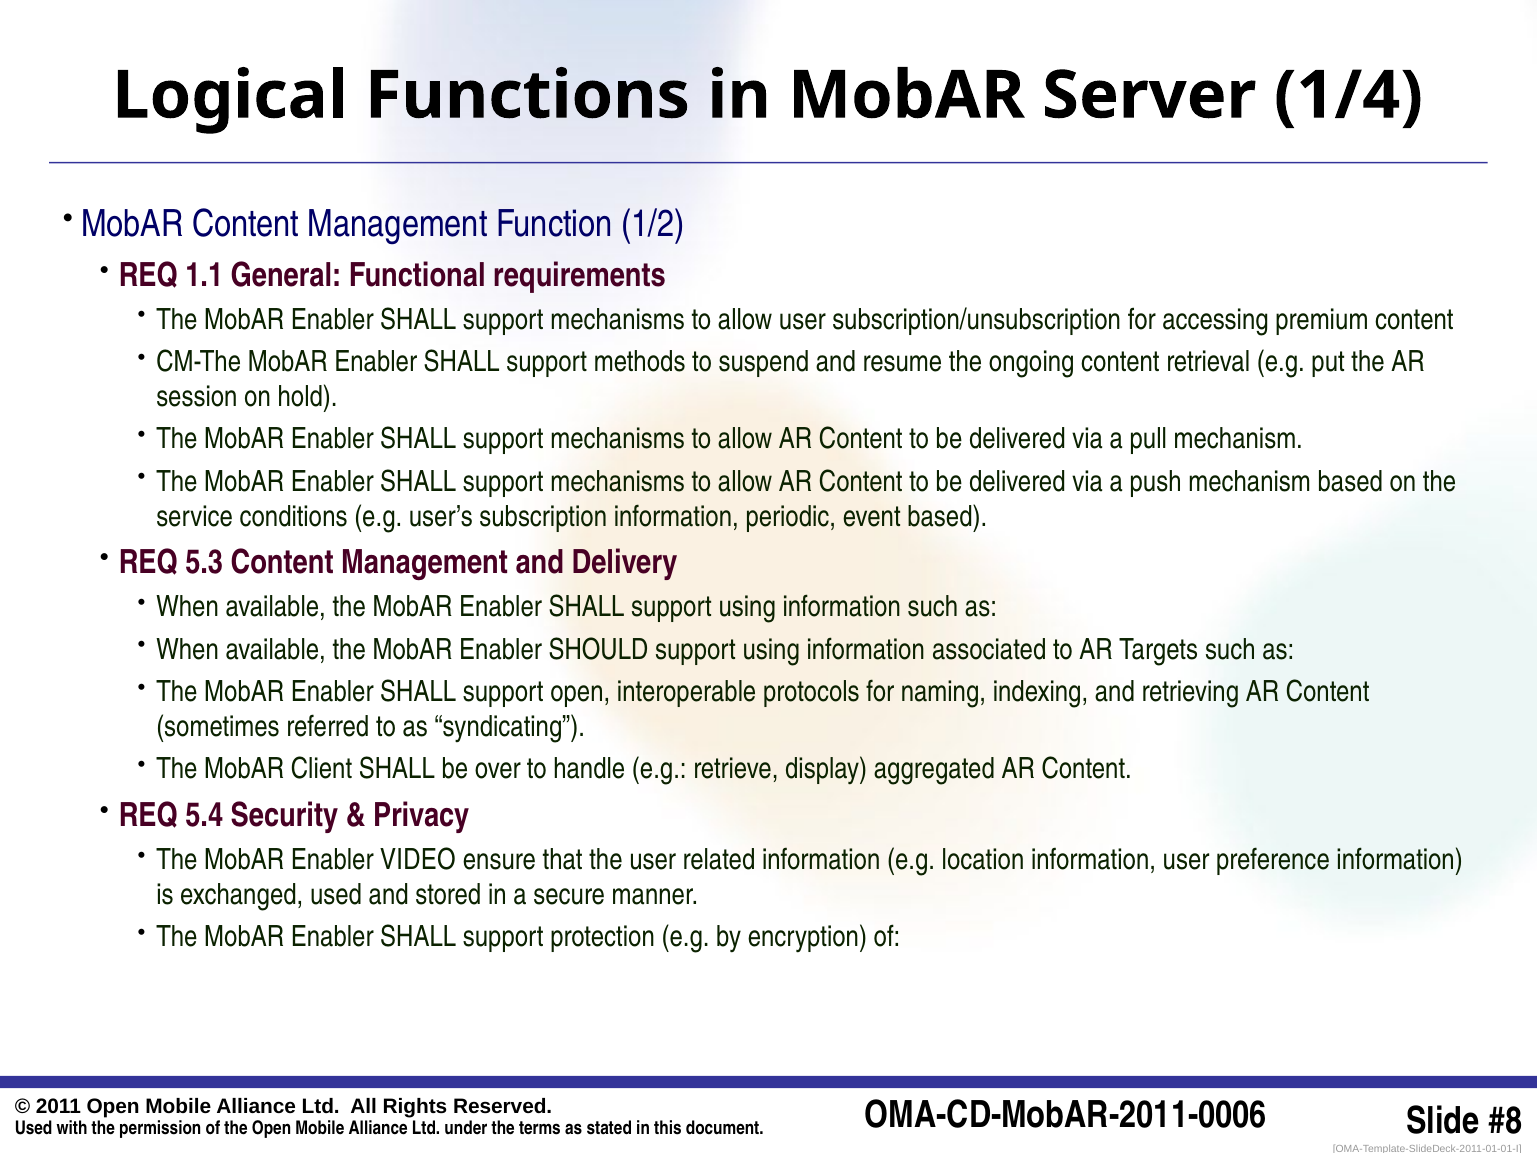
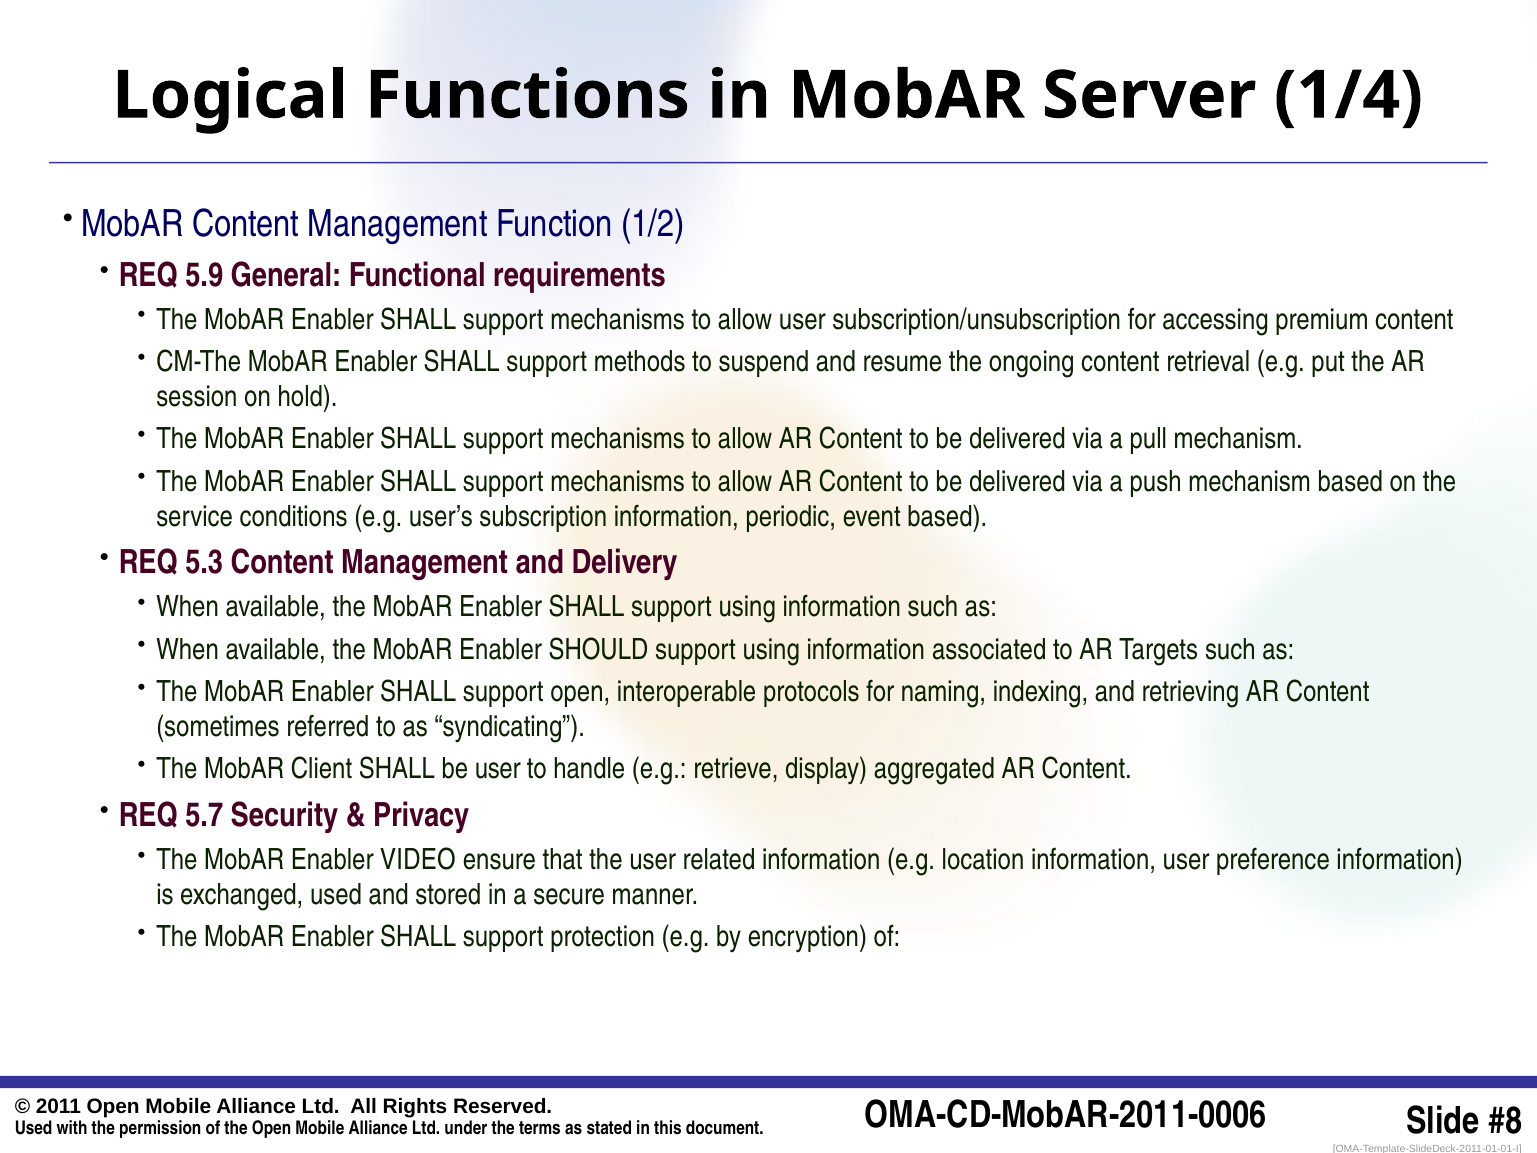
1.1: 1.1 -> 5.9
be over: over -> user
5.4: 5.4 -> 5.7
